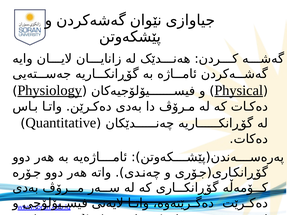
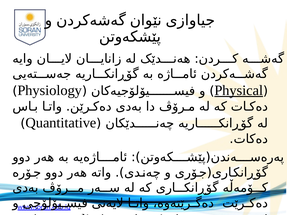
Physiology underline: present -> none
